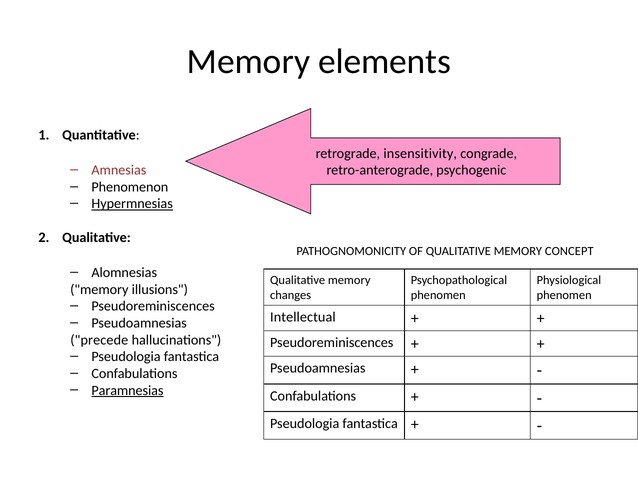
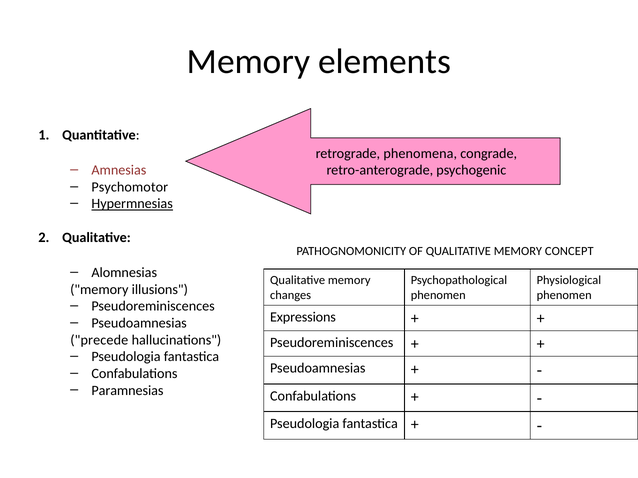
insensitivity: insensitivity -> phenomena
Phenomenon: Phenomenon -> Psychomotor
Intellectual: Intellectual -> Expressions
Paramnesias underline: present -> none
